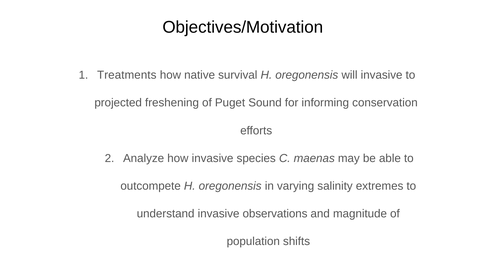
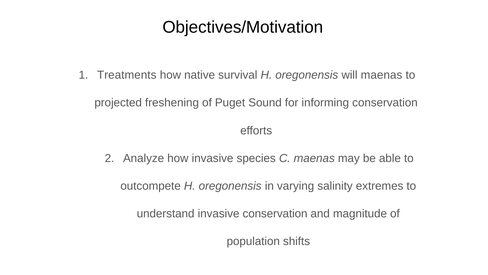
will invasive: invasive -> maenas
invasive observations: observations -> conservation
